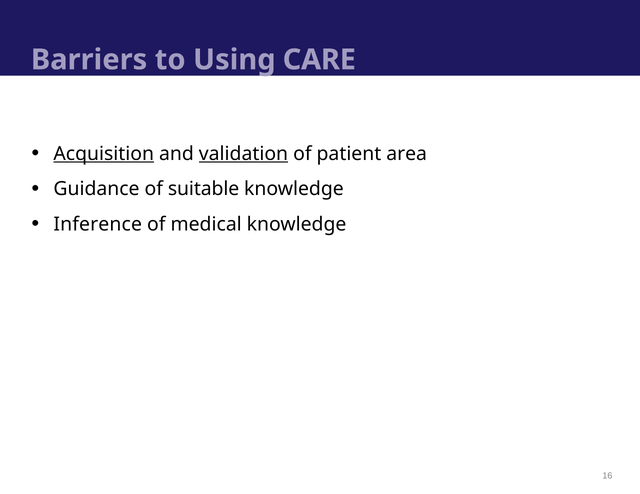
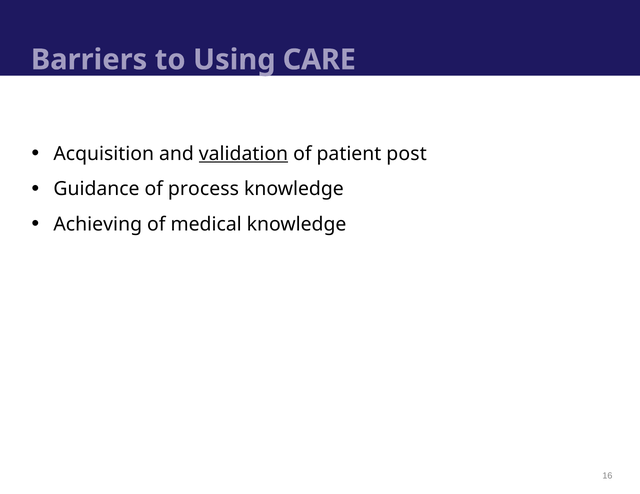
Acquisition underline: present -> none
area: area -> post
suitable: suitable -> process
Inference: Inference -> Achieving
